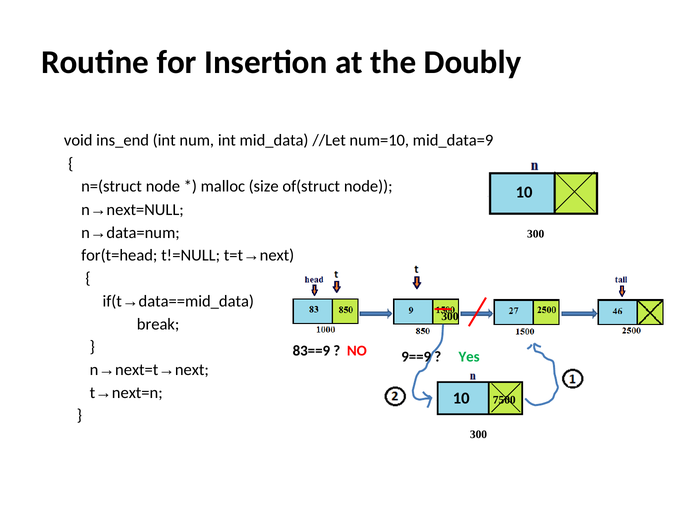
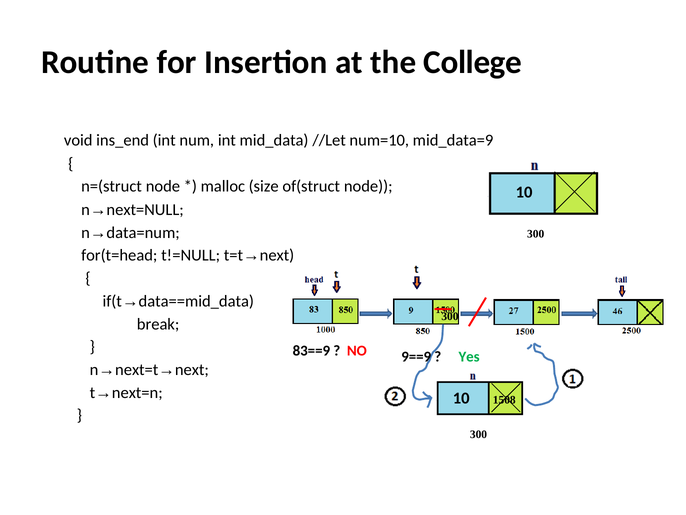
Doubly: Doubly -> College
7500: 7500 -> 1508
